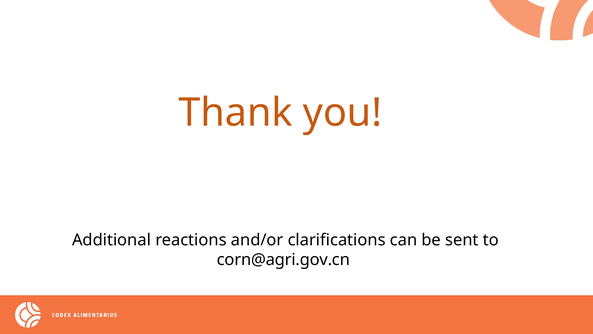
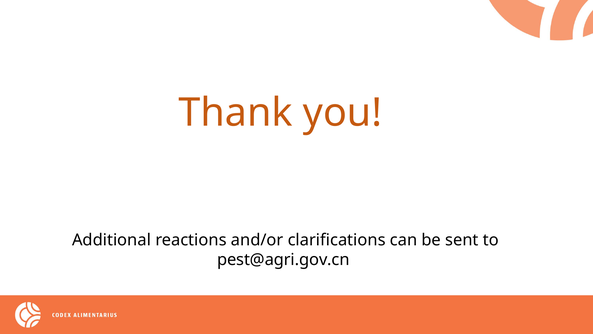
corn@agri.gov.cn: corn@agri.gov.cn -> pest@agri.gov.cn
